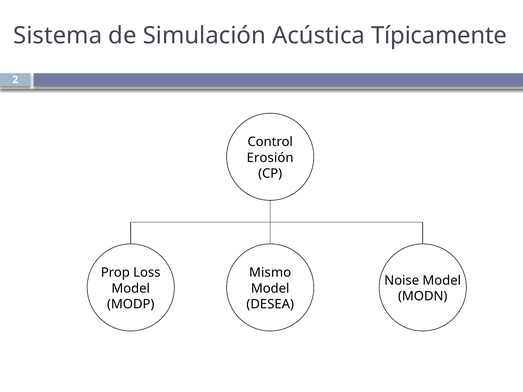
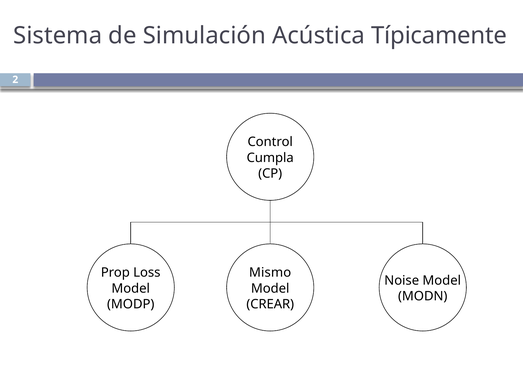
Erosión: Erosión -> Cumpla
DESEA: DESEA -> CREAR
